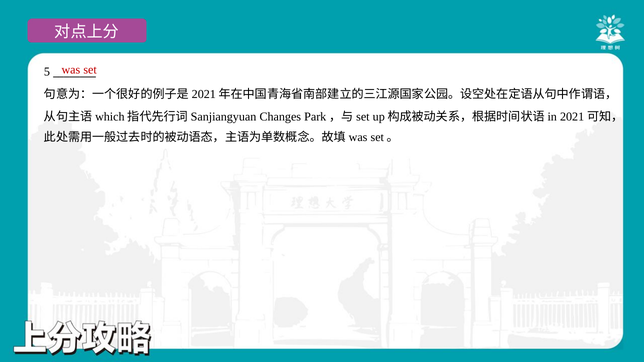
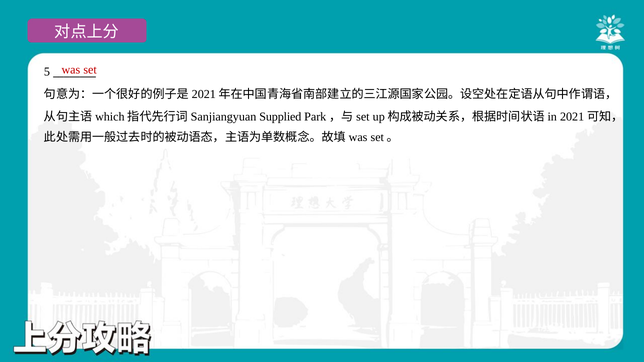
Changes: Changes -> Supplied
